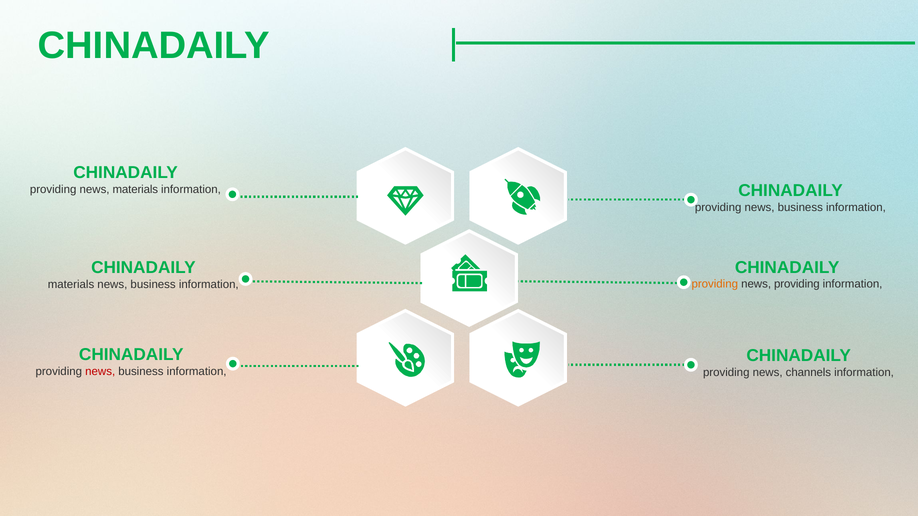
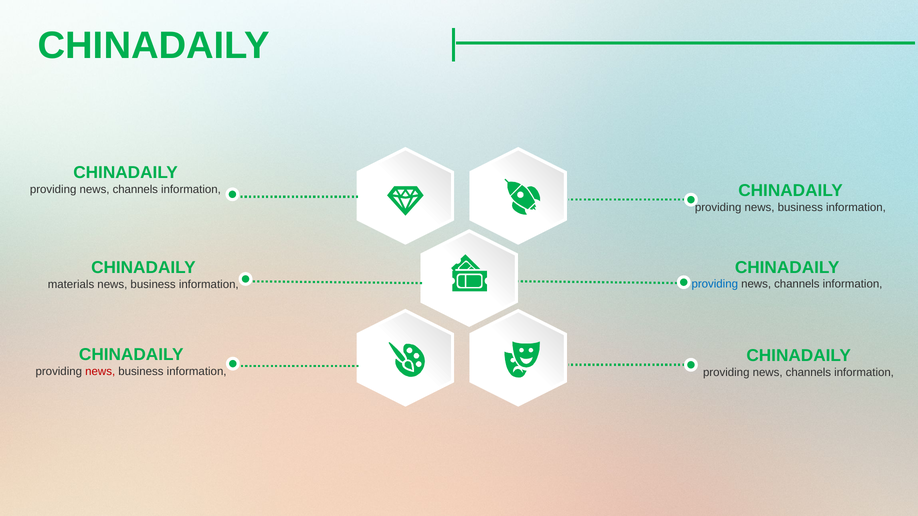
materials at (135, 190): materials -> channels
providing at (715, 284) colour: orange -> blue
providing at (797, 284): providing -> channels
